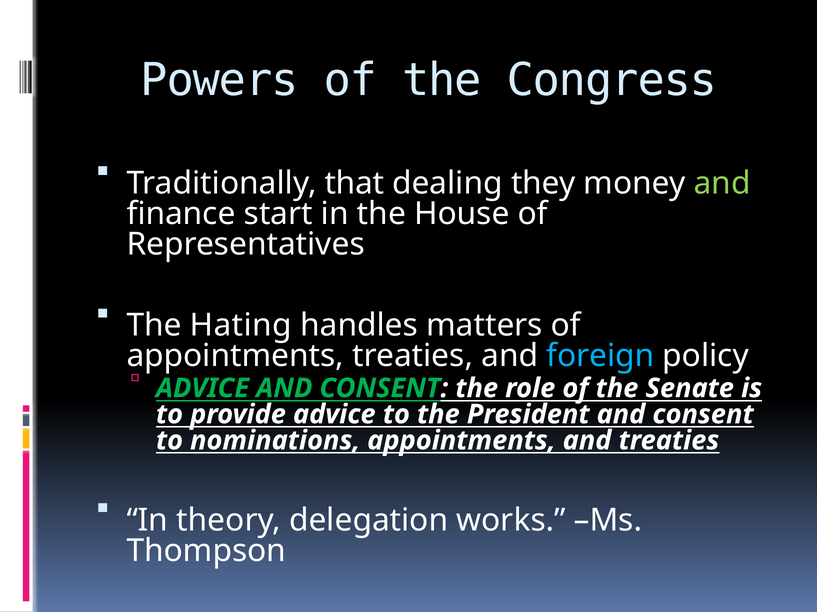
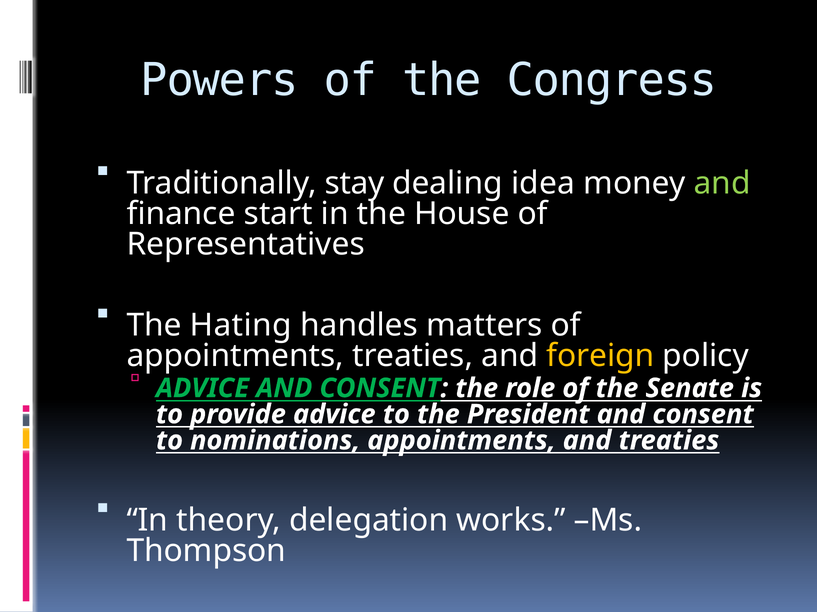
that: that -> stay
they: they -> idea
foreign colour: light blue -> yellow
